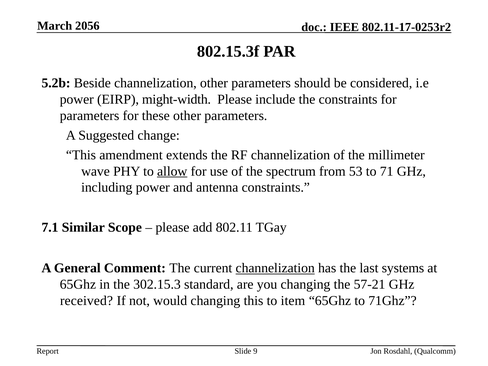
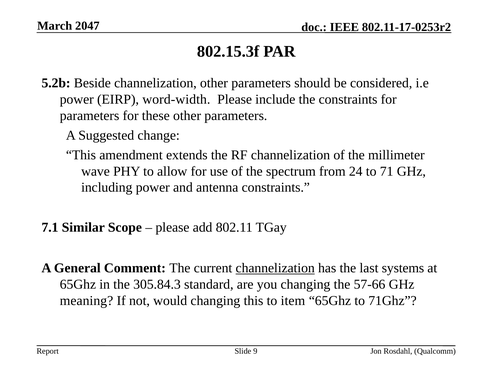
2056: 2056 -> 2047
might-width: might-width -> word-width
allow underline: present -> none
53: 53 -> 24
302.15.3: 302.15.3 -> 305.84.3
57-21: 57-21 -> 57-66
received: received -> meaning
